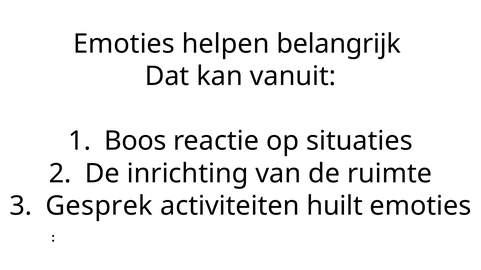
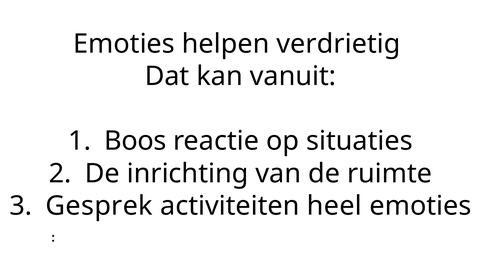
belangrijk: belangrijk -> verdrietig
huilt: huilt -> heel
